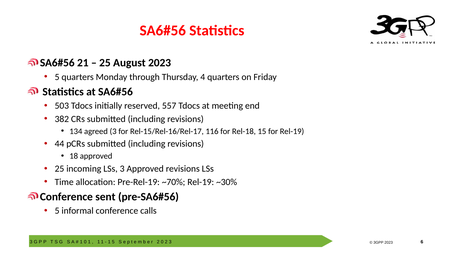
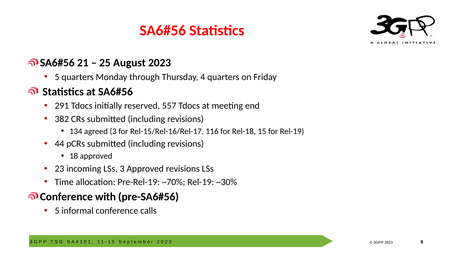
503: 503 -> 291
25 at (59, 169): 25 -> 23
sent: sent -> with
